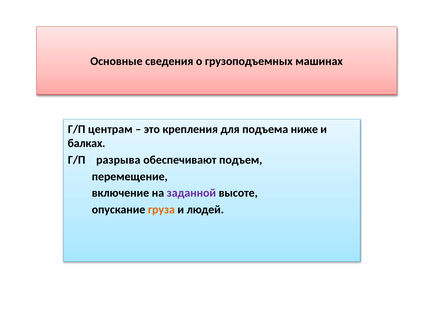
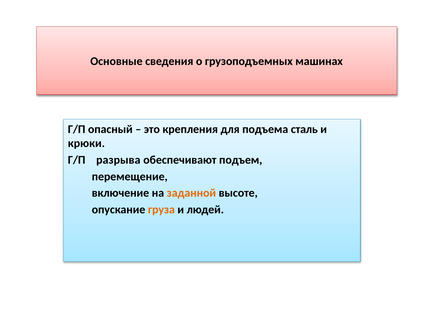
центрам: центрам -> опасный
ниже: ниже -> сталь
балках: балках -> крюки
заданной colour: purple -> orange
